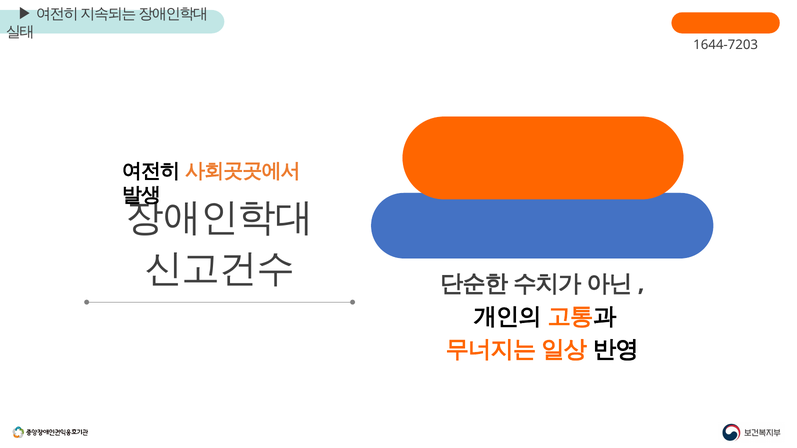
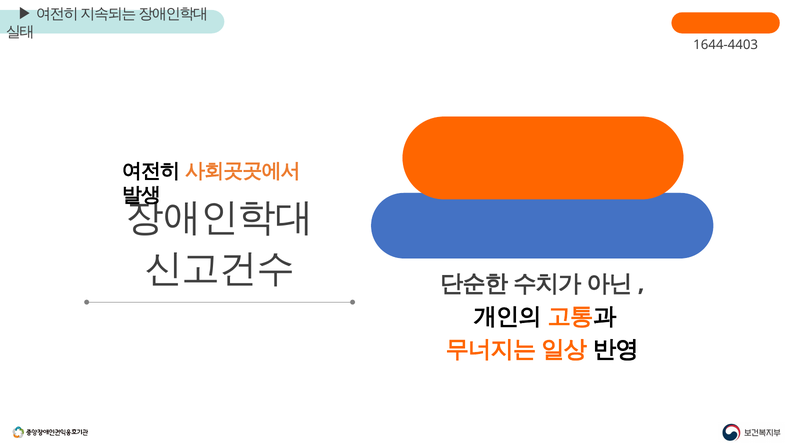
1644-7203: 1644-7203 -> 1644-4403
